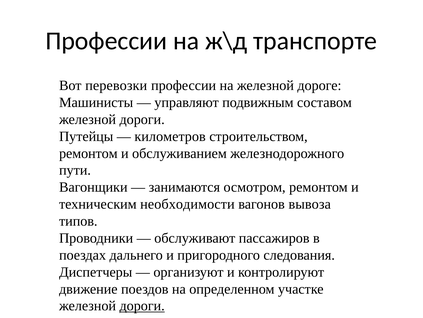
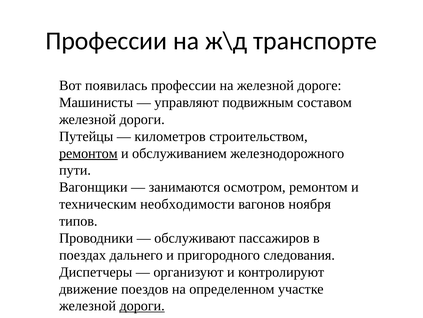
перевозки: перевозки -> появилась
ремонтом at (88, 153) underline: none -> present
вывоза: вывоза -> ноября
